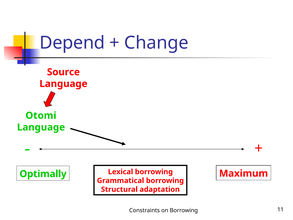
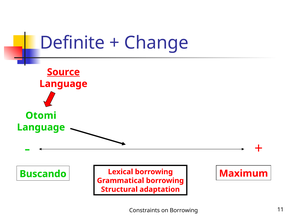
Depend: Depend -> Definite
Source underline: none -> present
Optimally: Optimally -> Buscando
